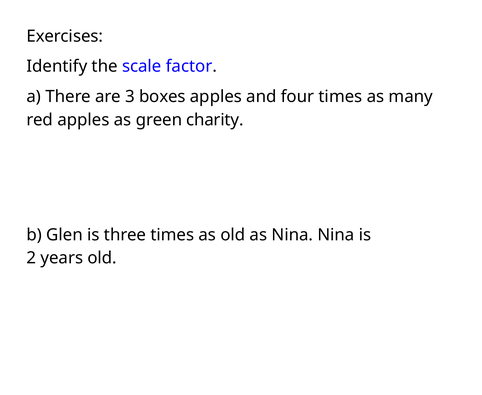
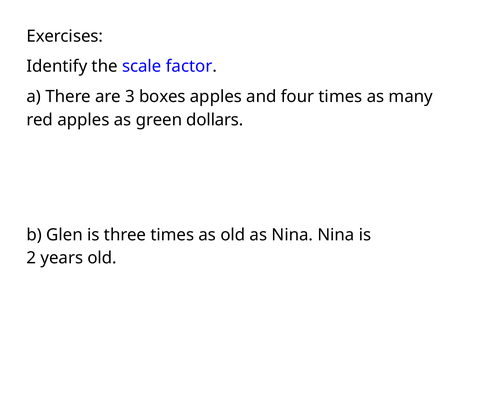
charity: charity -> dollars
